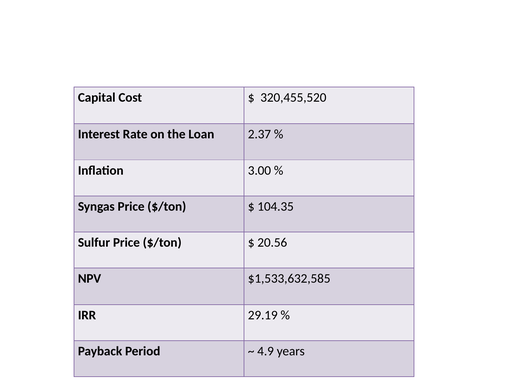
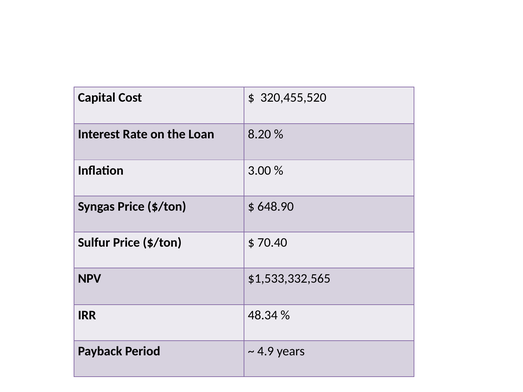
2.37: 2.37 -> 8.20
104.35: 104.35 -> 648.90
20.56: 20.56 -> 70.40
$1,533,632,585: $1,533,632,585 -> $1,533,332,565
29.19: 29.19 -> 48.34
